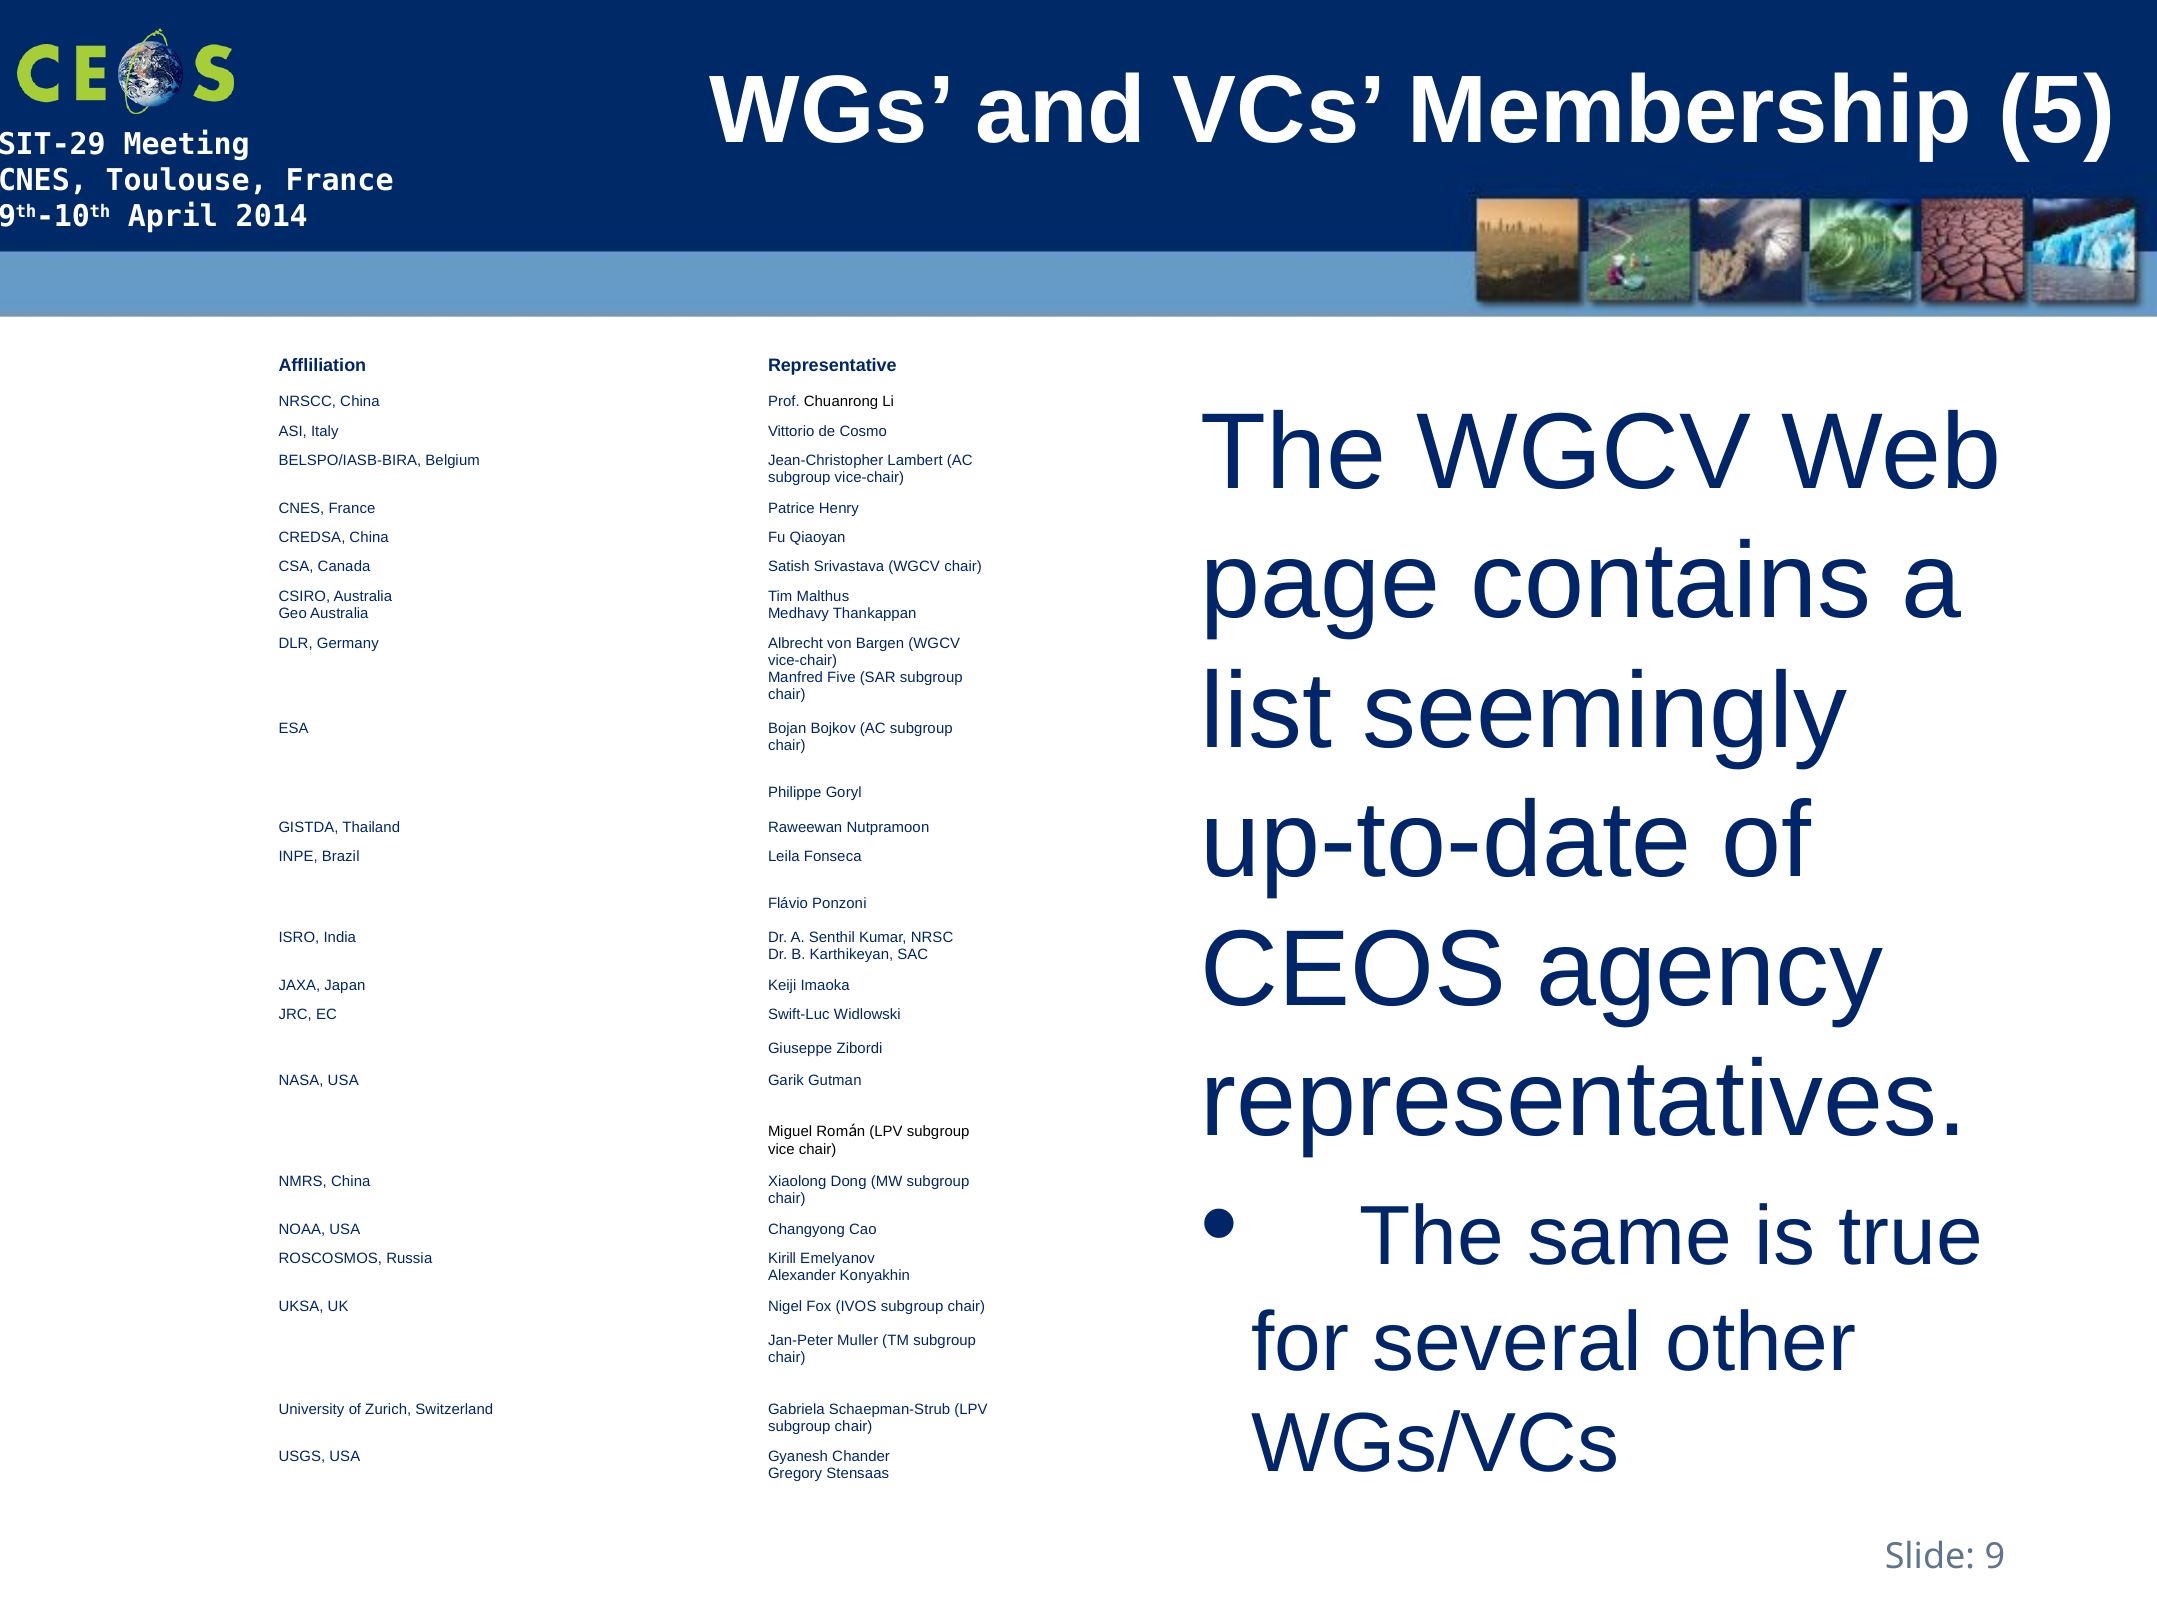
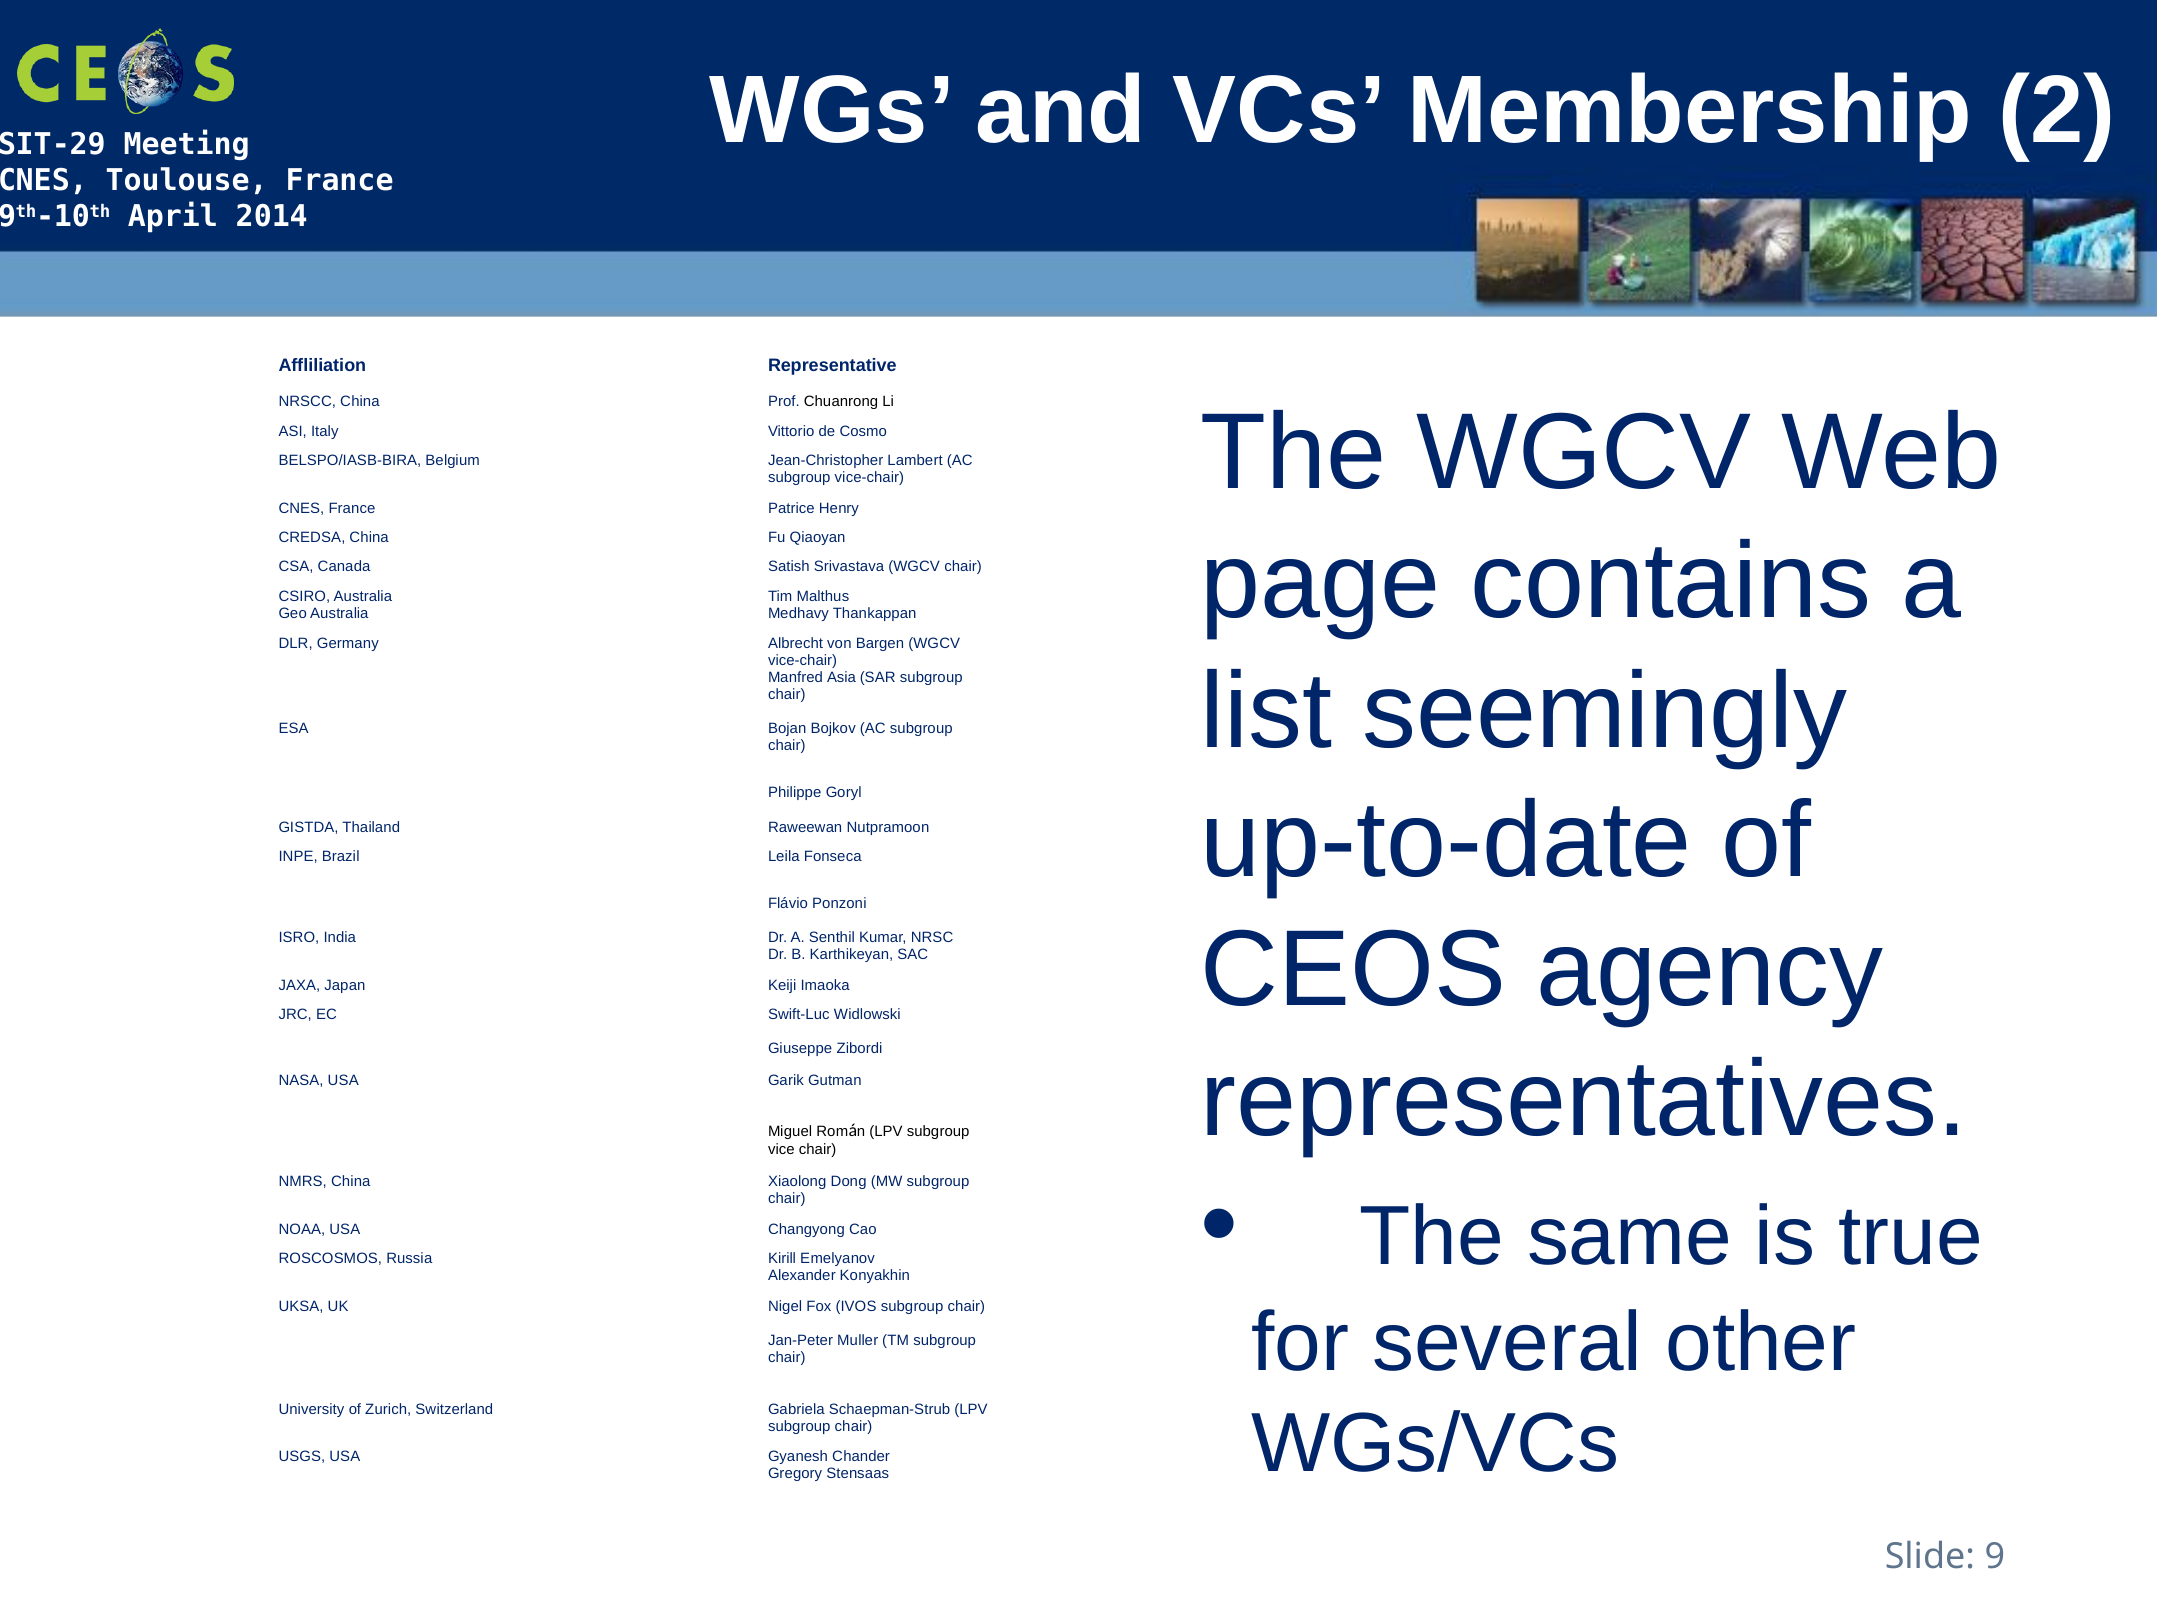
5: 5 -> 2
Five: Five -> Asia
